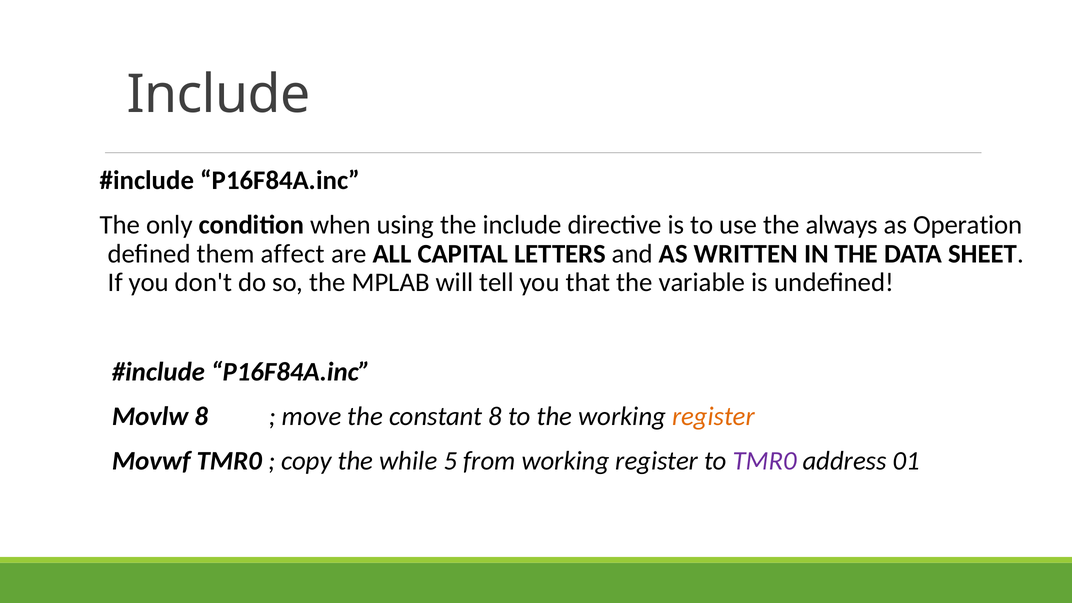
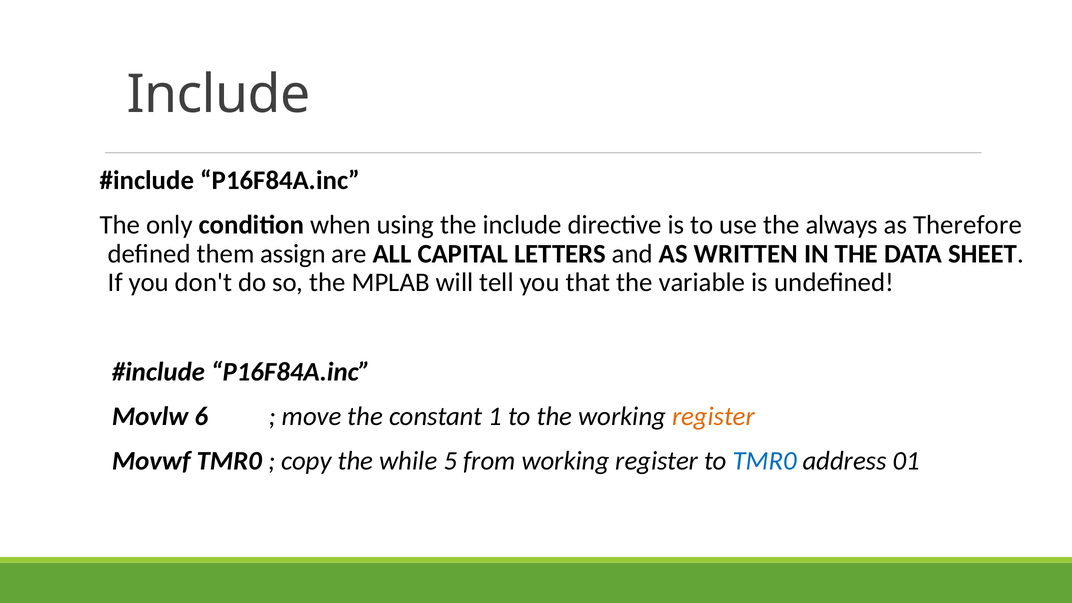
Operation: Operation -> Therefore
affect: affect -> assign
Movlw 8: 8 -> 6
constant 8: 8 -> 1
TMR0 at (765, 461) colour: purple -> blue
